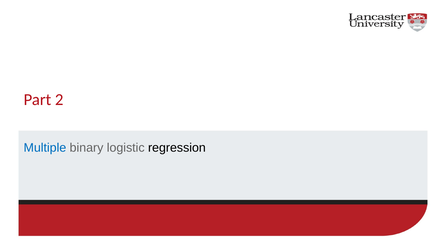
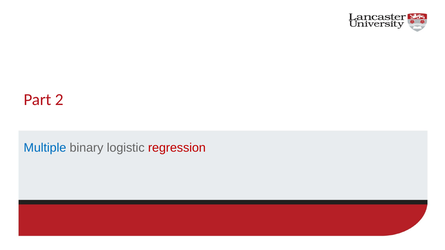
regression colour: black -> red
